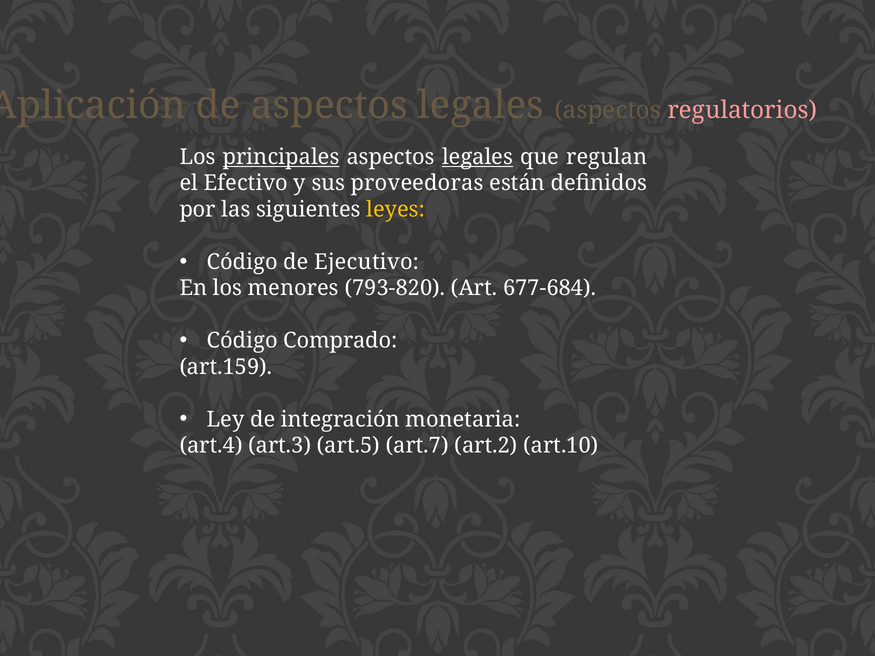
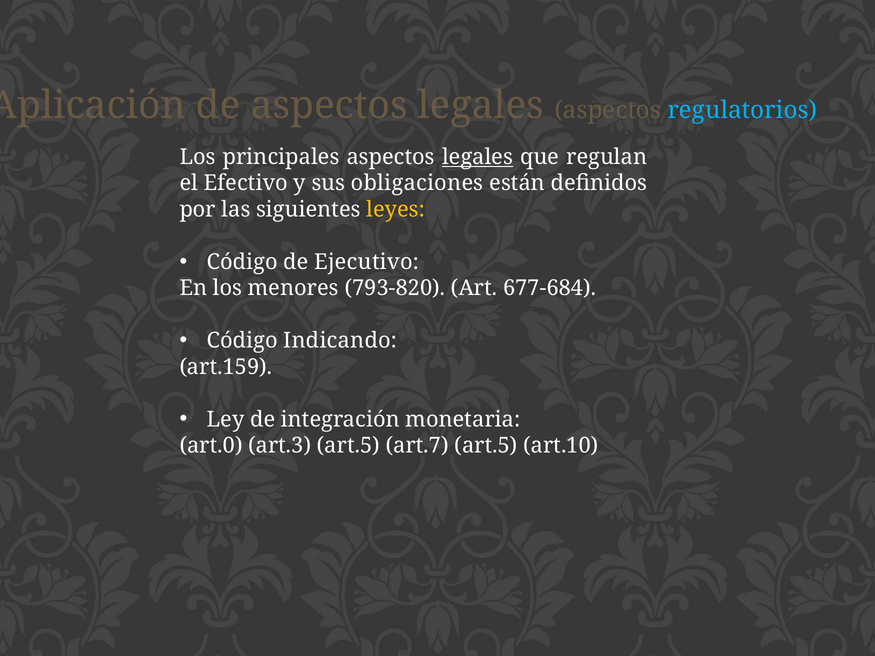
regulatorios colour: pink -> light blue
principales underline: present -> none
proveedoras: proveedoras -> obligaciones
Comprado: Comprado -> Indicando
art.4: art.4 -> art.0
art.7 art.2: art.2 -> art.5
